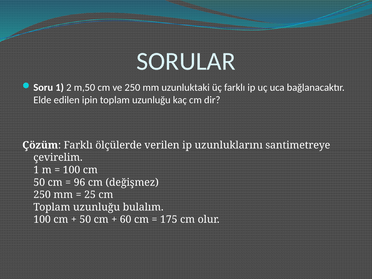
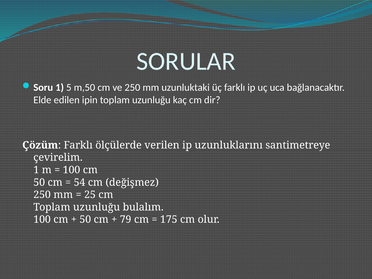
2: 2 -> 5
96: 96 -> 54
60: 60 -> 79
